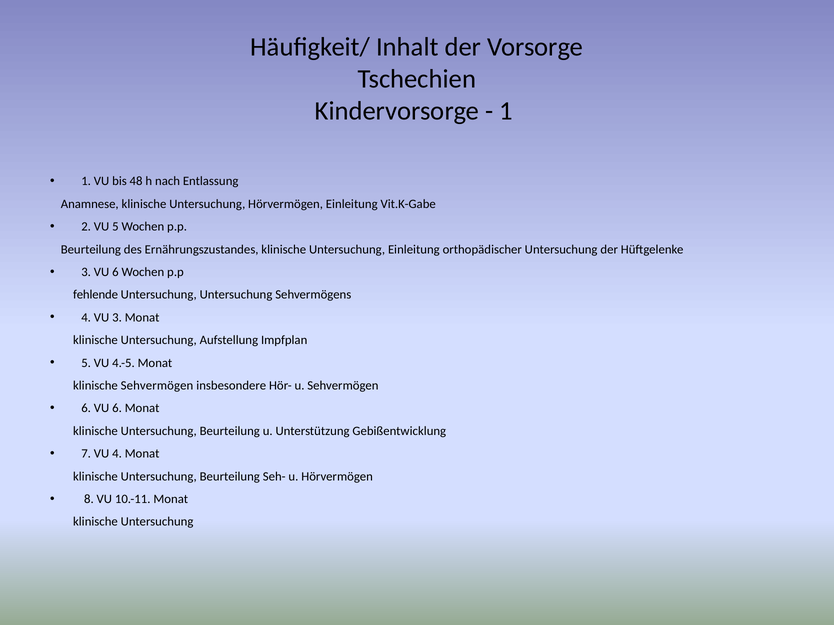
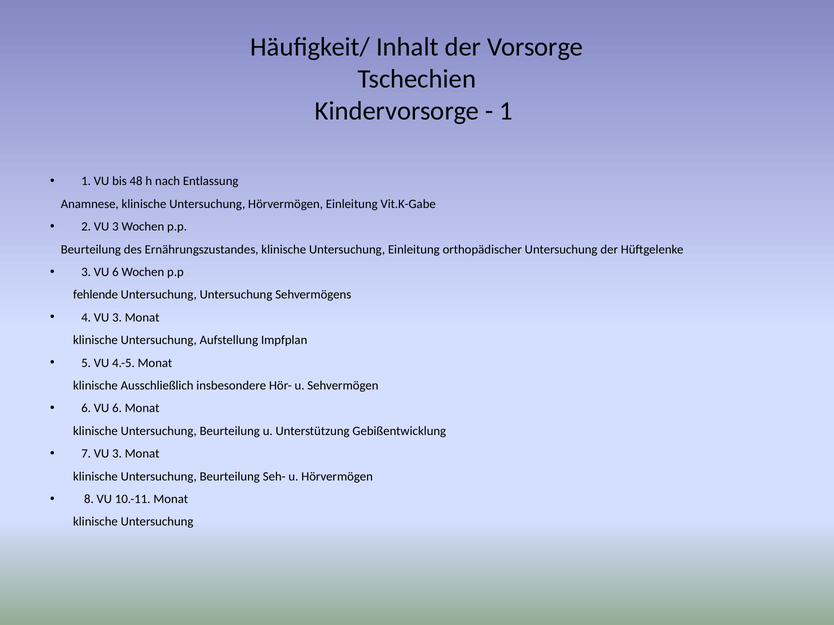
2 VU 5: 5 -> 3
klinische Sehvermögen: Sehvermögen -> Ausschließlich
7 VU 4: 4 -> 3
